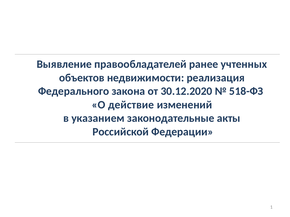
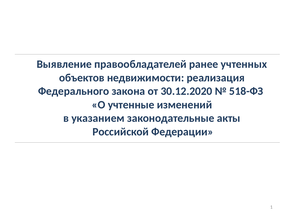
действие: действие -> учтенные
